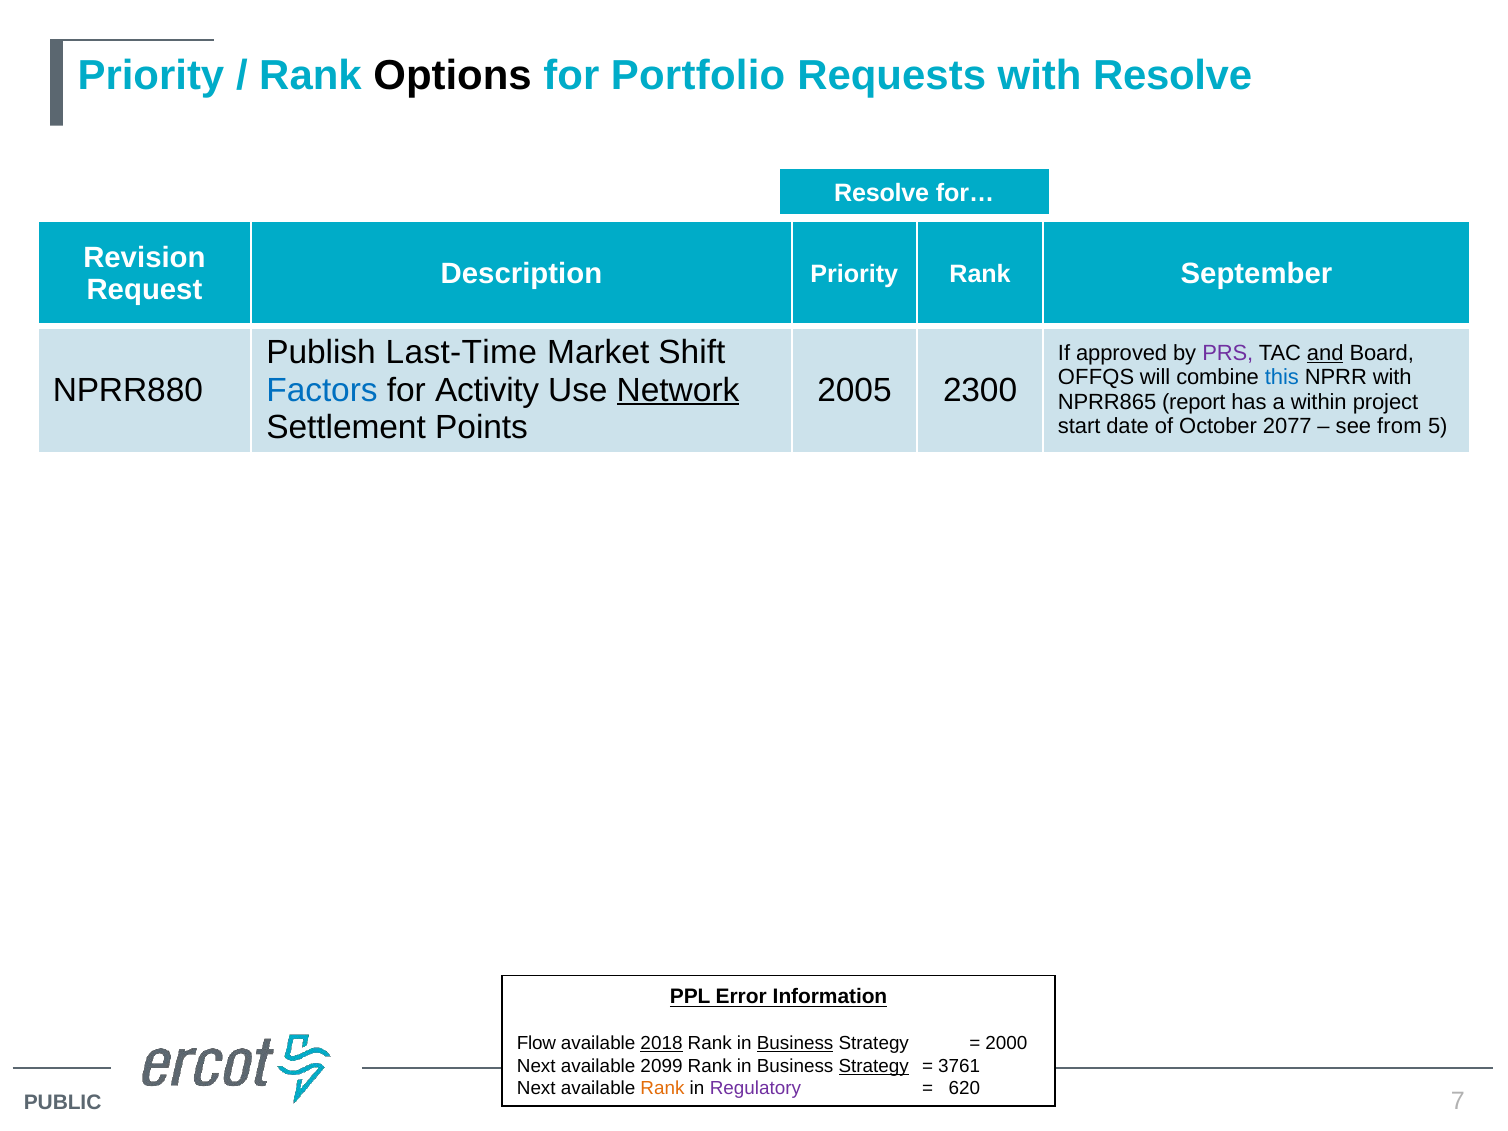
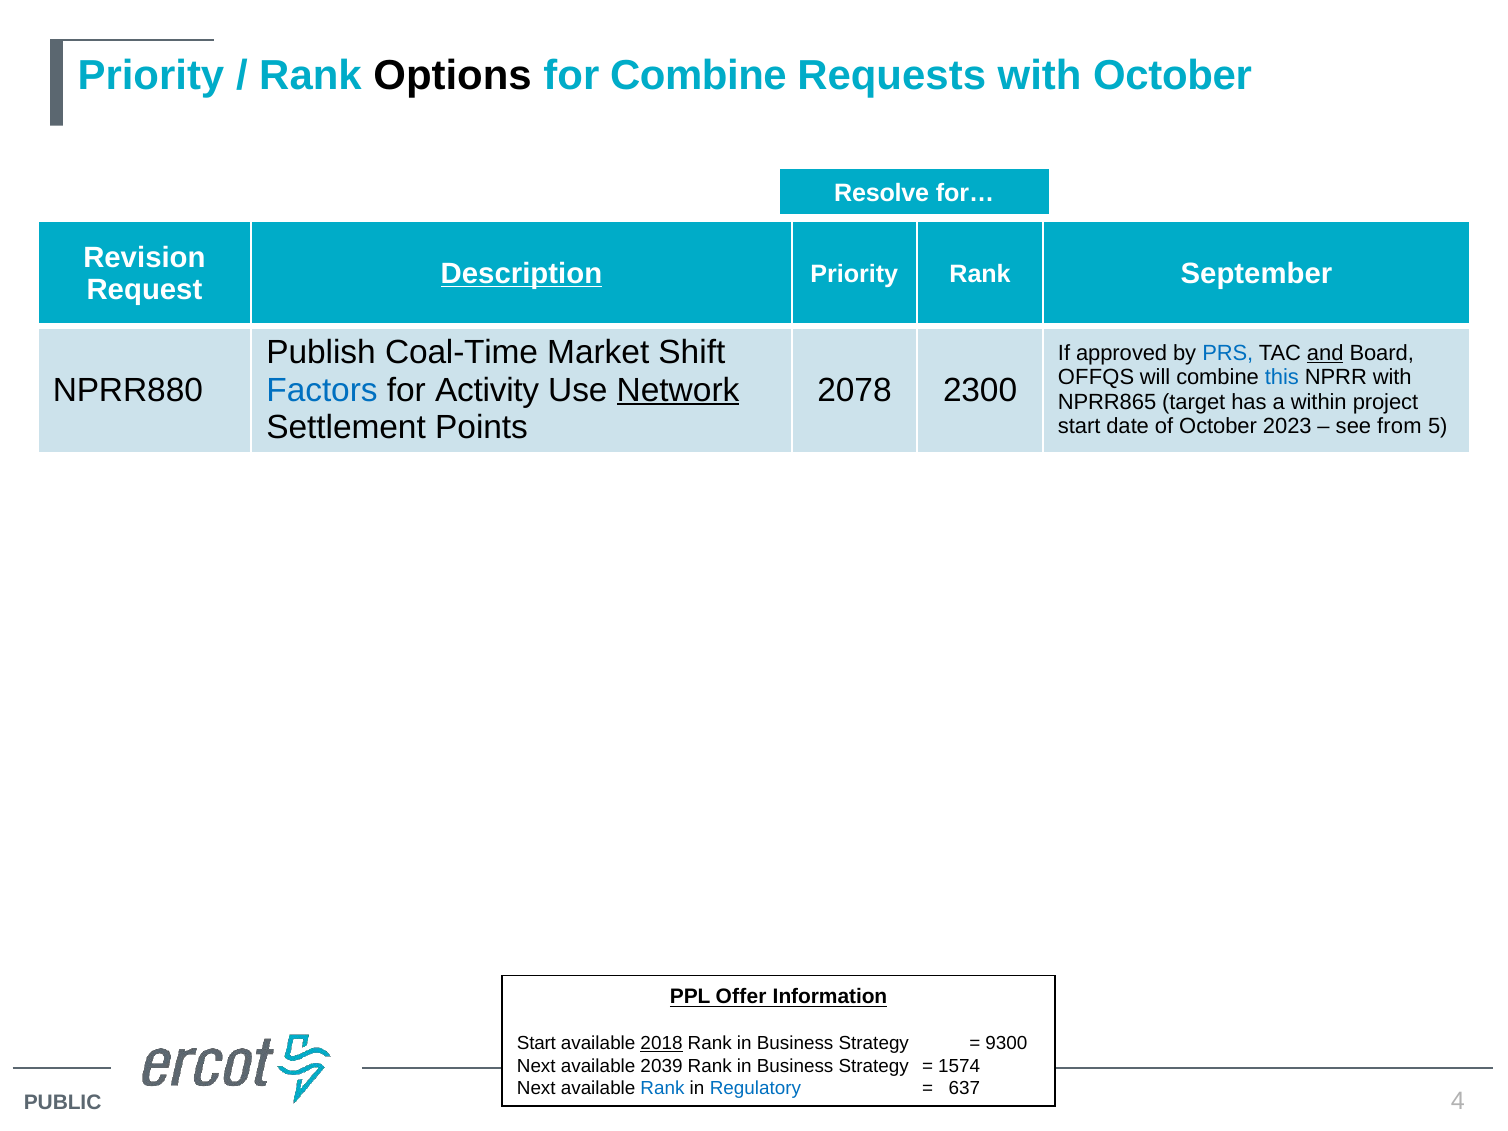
for Portfolio: Portfolio -> Combine
with Resolve: Resolve -> October
Description underline: none -> present
Last-Time: Last-Time -> Coal-Time
PRS colour: purple -> blue
2005: 2005 -> 2078
report: report -> target
2077: 2077 -> 2023
Error: Error -> Offer
Flow at (536, 1043): Flow -> Start
Business at (795, 1043) underline: present -> none
2000: 2000 -> 9300
2099: 2099 -> 2039
Strategy at (874, 1066) underline: present -> none
3761: 3761 -> 1574
Rank at (663, 1089) colour: orange -> blue
Regulatory colour: purple -> blue
620: 620 -> 637
7: 7 -> 4
